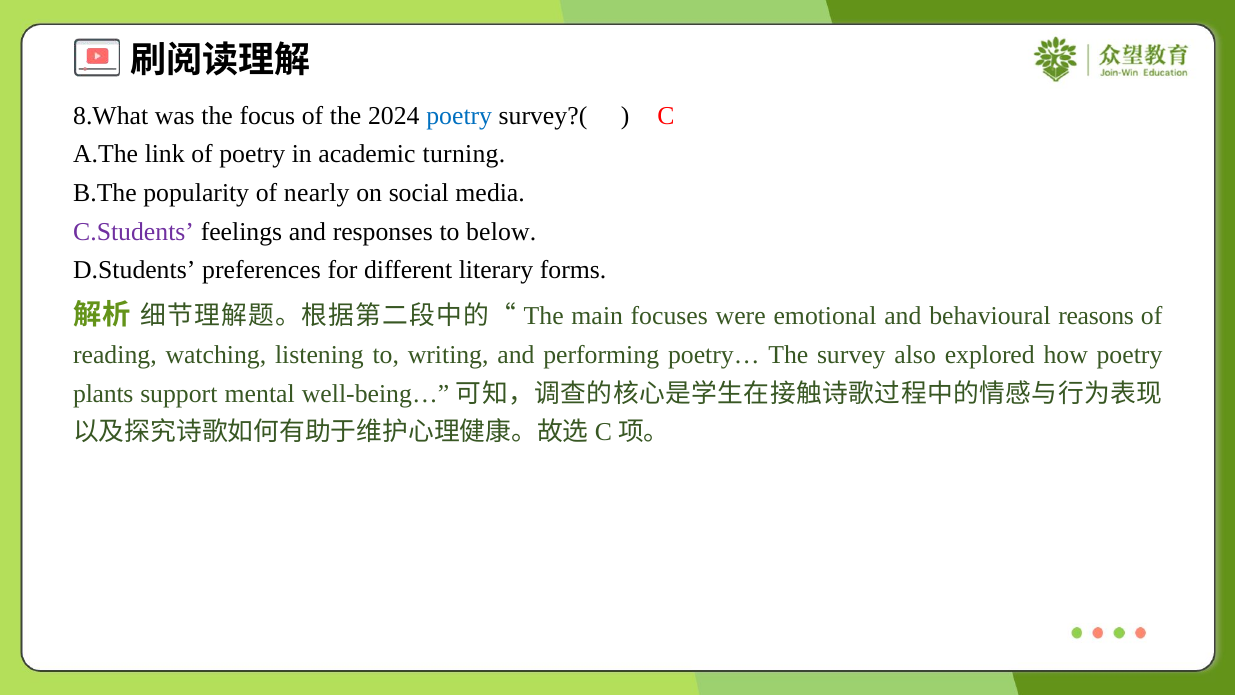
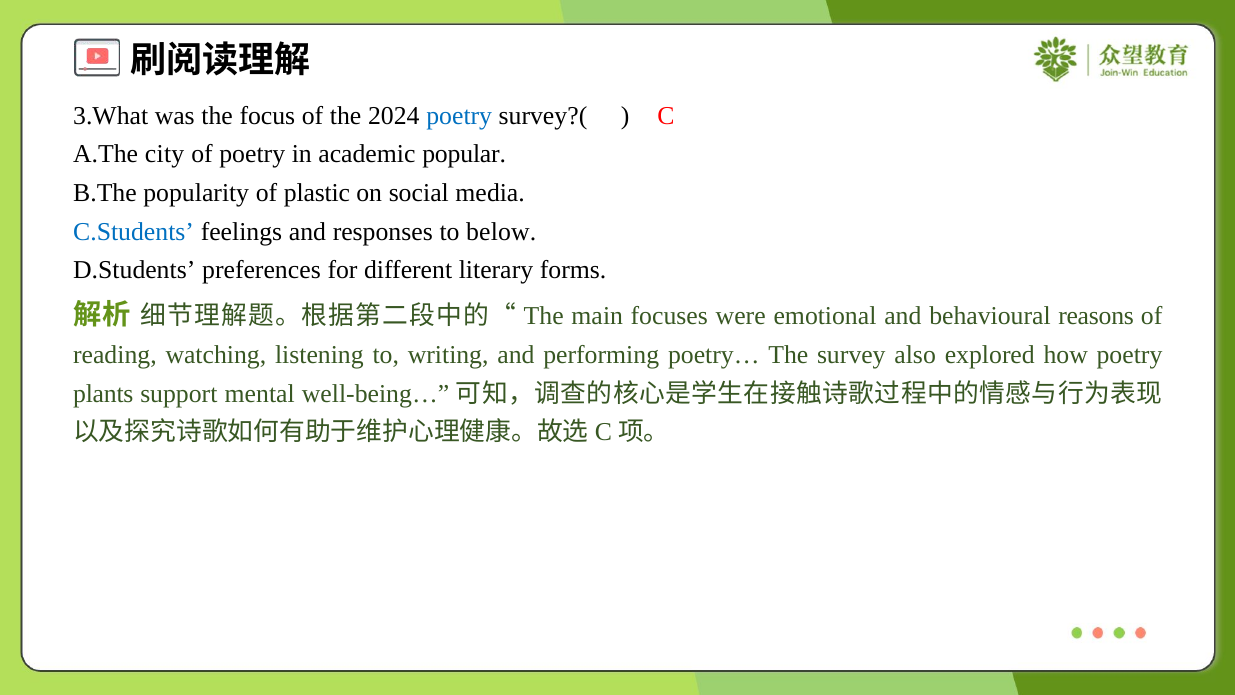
8.What: 8.What -> 3.What
link: link -> city
turning: turning -> popular
nearly: nearly -> plastic
C.Students colour: purple -> blue
